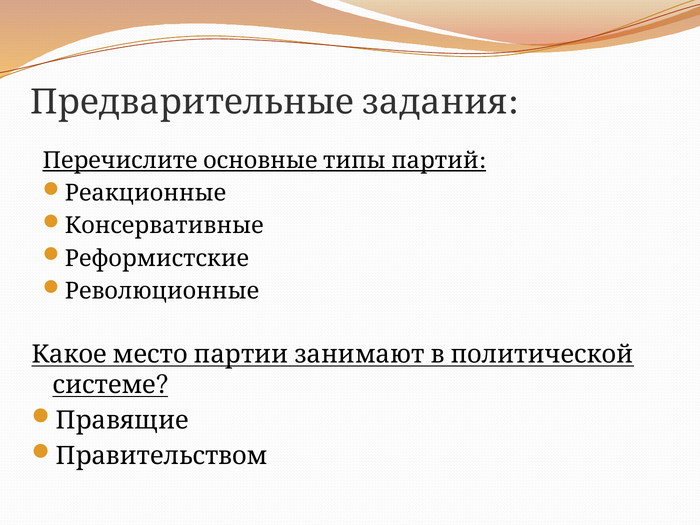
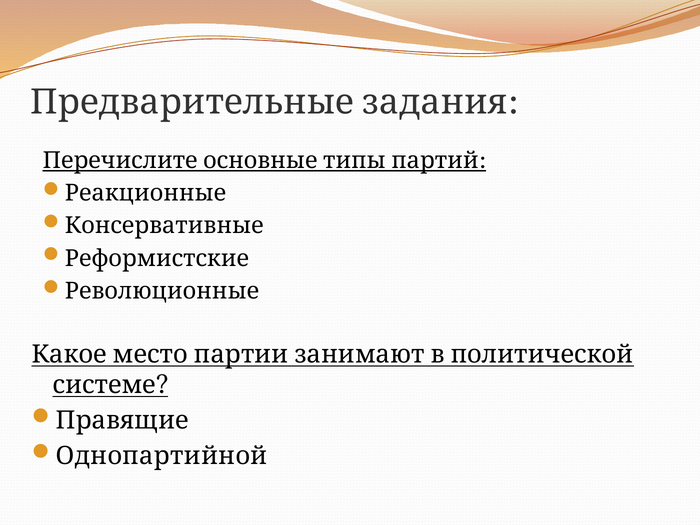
Правительством: Правительством -> Однопартийной
